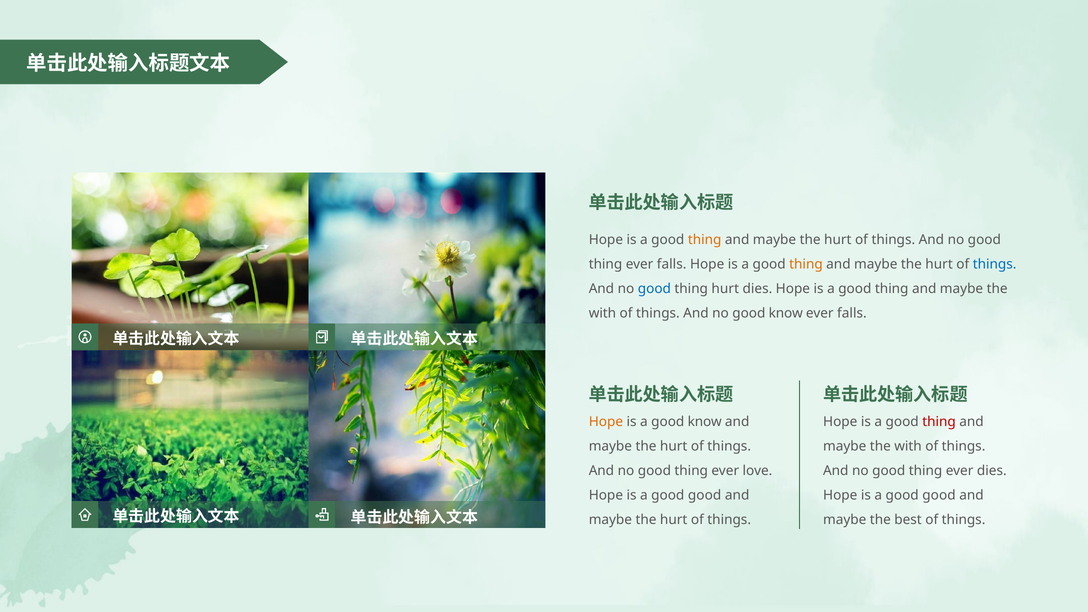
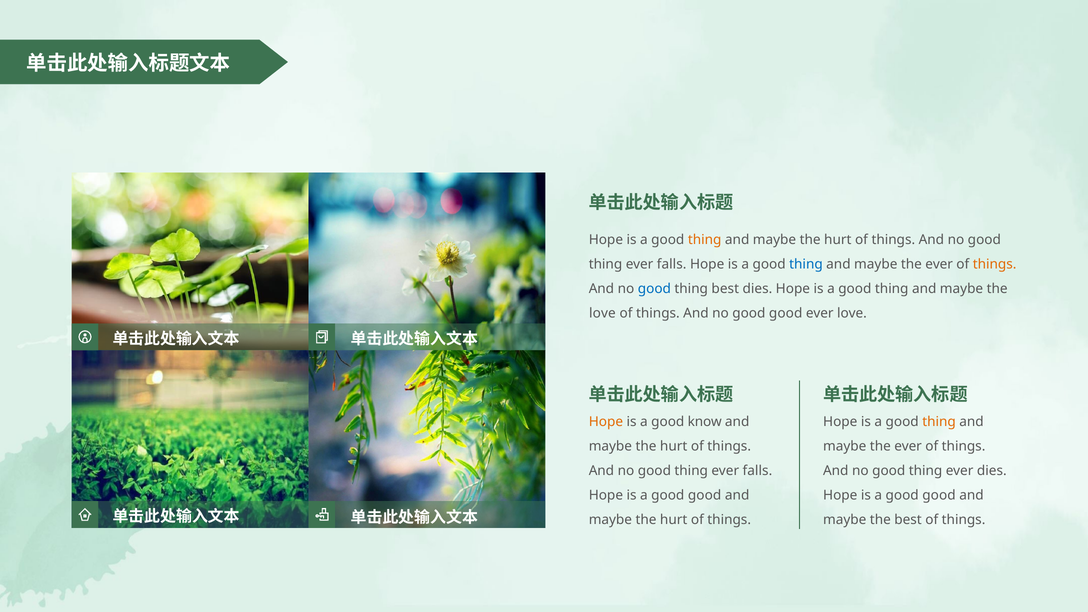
thing at (806, 264) colour: orange -> blue
hurt at (939, 264): hurt -> ever
things at (995, 264) colour: blue -> orange
thing hurt: hurt -> best
with at (602, 313): with -> love
no good know: know -> good
falls at (852, 313): falls -> love
thing at (939, 422) colour: red -> orange
with at (908, 446): with -> ever
love at (757, 471): love -> falls
